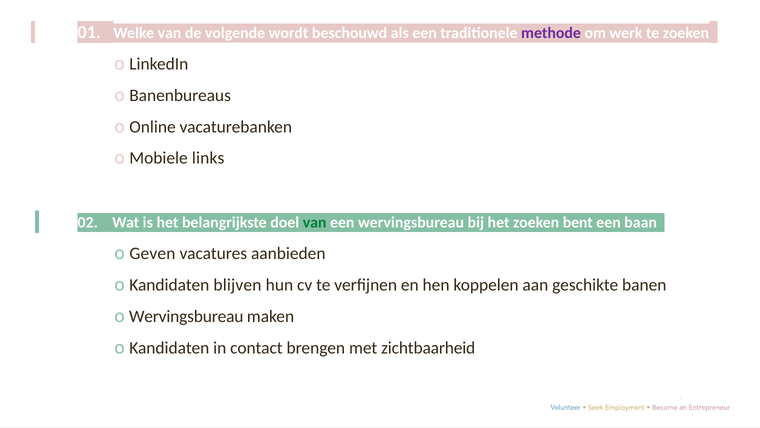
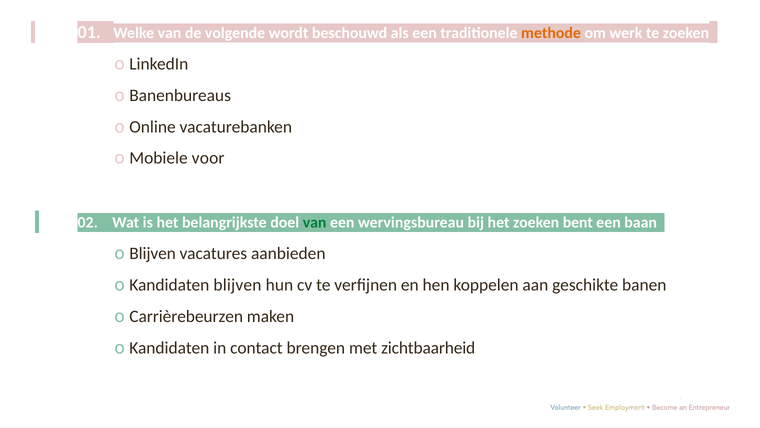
methode colour: purple -> orange
links: links -> voor
o Geven: Geven -> Blijven
o Wervingsbureau: Wervingsbureau -> Carrièrebeurzen
